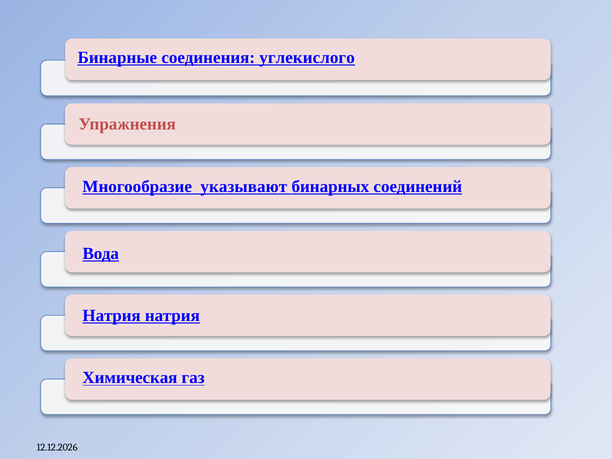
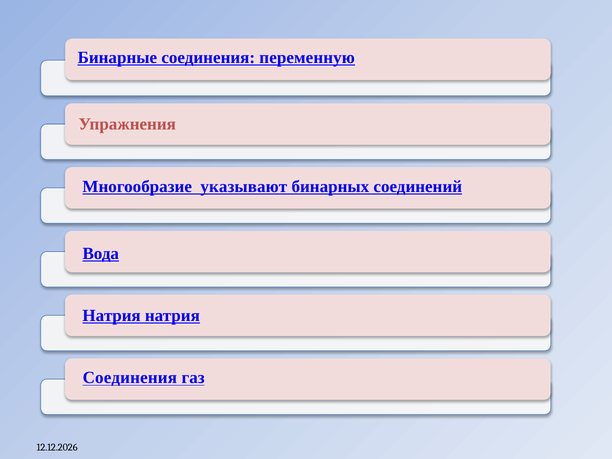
углекислого: углекислого -> переменную
Химическая at (130, 378): Химическая -> Соединения
